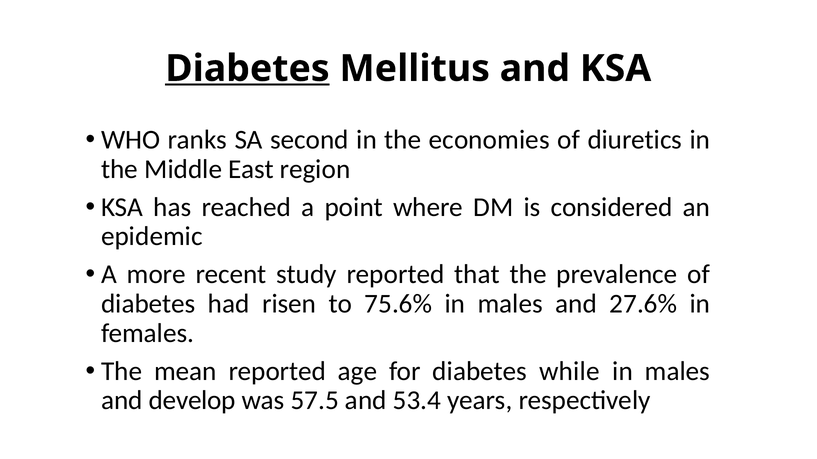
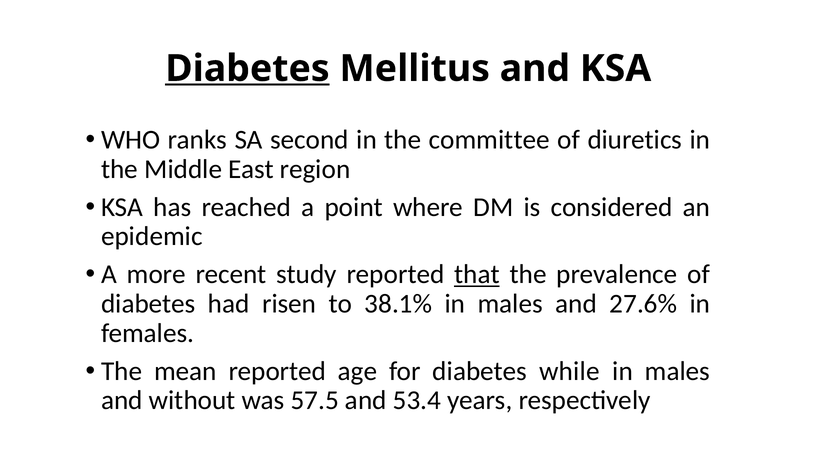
economies: economies -> committee
that underline: none -> present
75.6%: 75.6% -> 38.1%
develop: develop -> without
